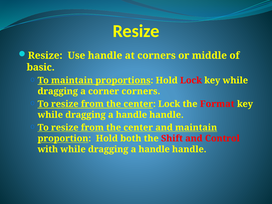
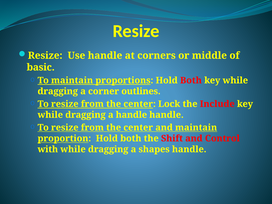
proportions Hold Lock: Lock -> Both
corner corners: corners -> outlines
Format: Format -> Include
handle at (154, 149): handle -> shapes
